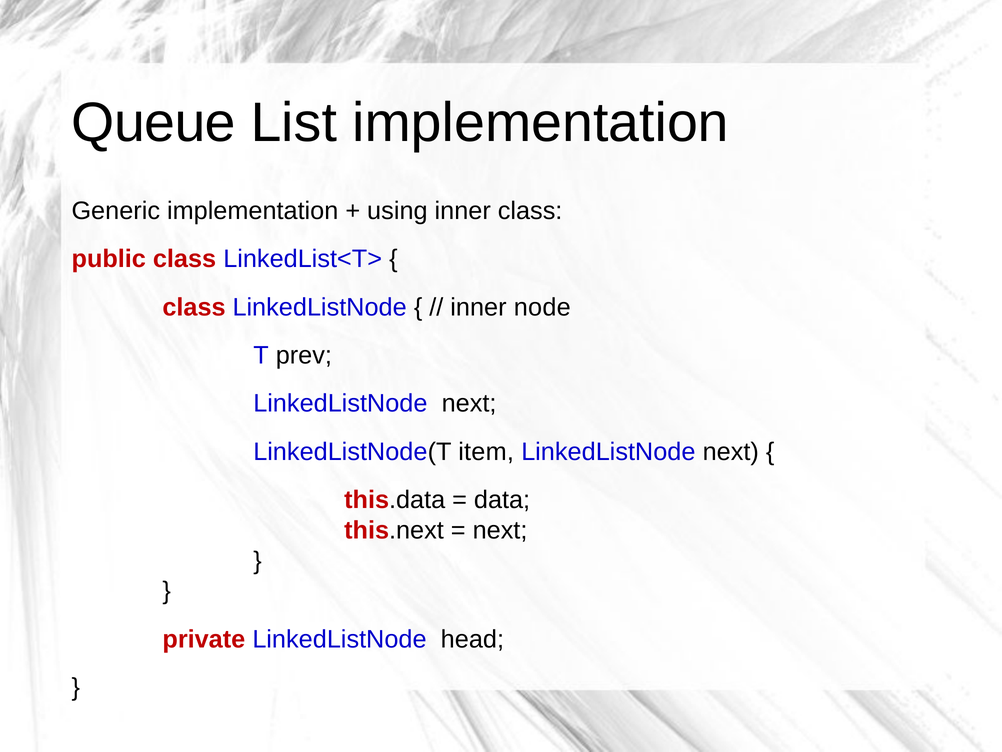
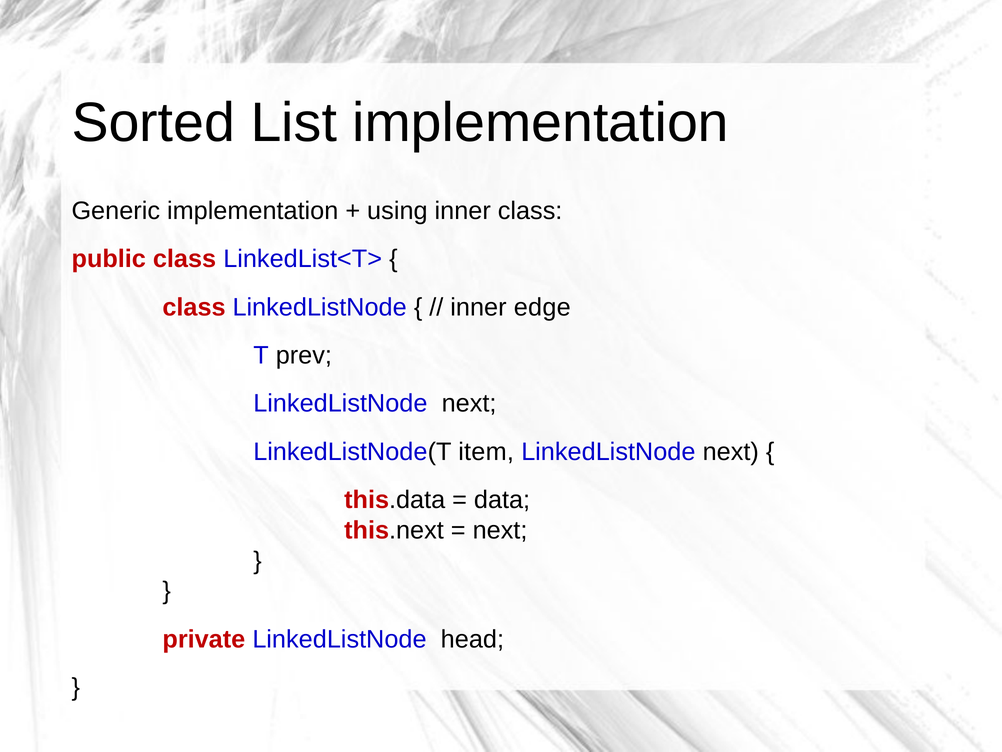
Queue: Queue -> Sorted
node: node -> edge
